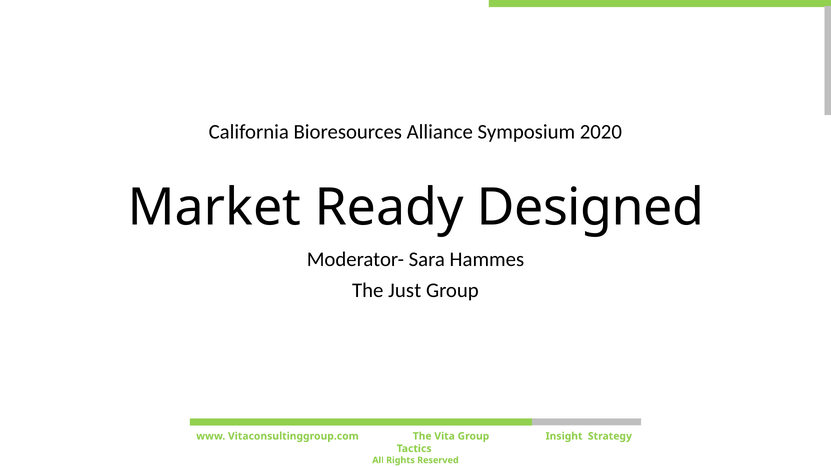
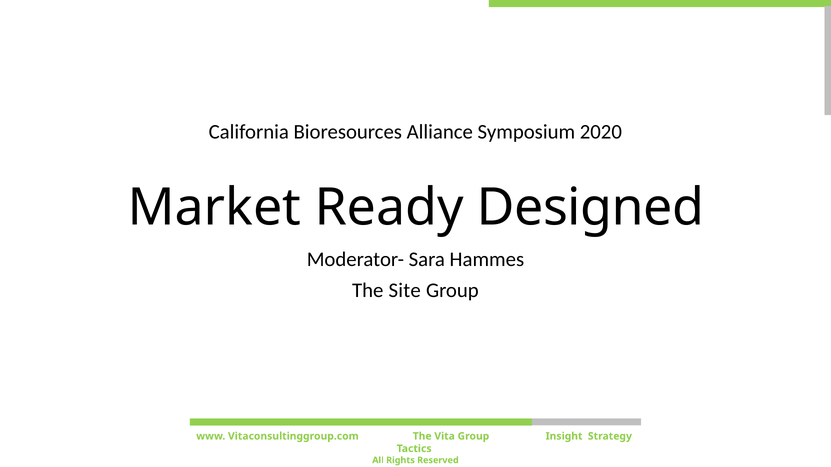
Just: Just -> Site
